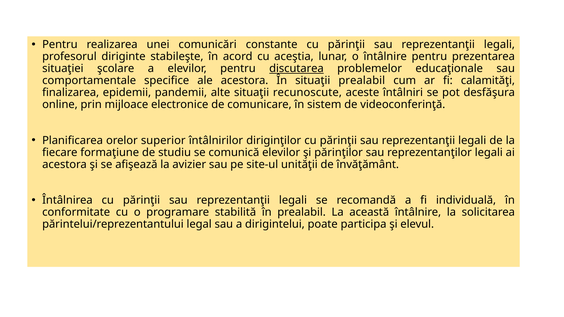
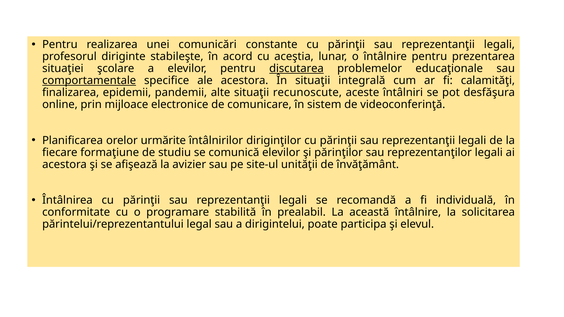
comportamentale underline: none -> present
situaţii prealabil: prealabil -> integrală
superior: superior -> urmărite
